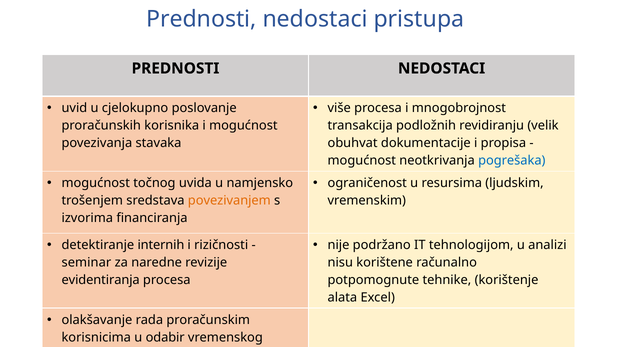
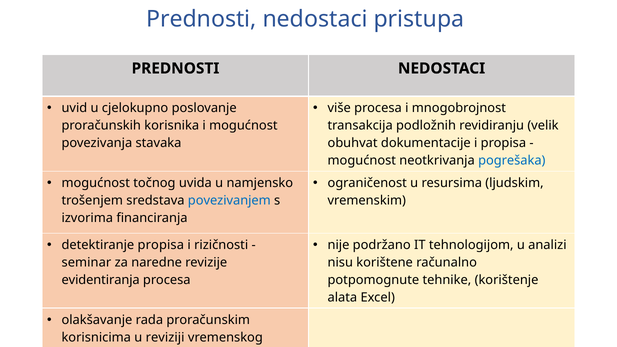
povezivanjem colour: orange -> blue
detektiranje internih: internih -> propisa
odabir: odabir -> reviziji
